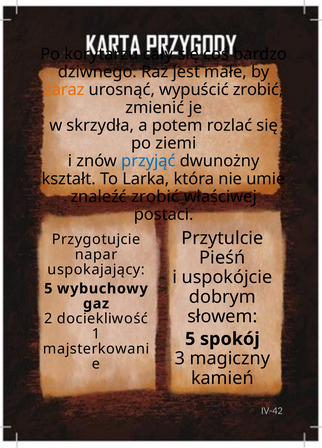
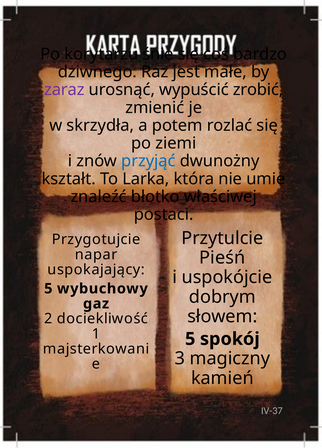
cały: cały -> śnie
zaraz colour: orange -> purple
znaleźć zrobić: zrobić -> błotko
IV-42: IV-42 -> IV-37
